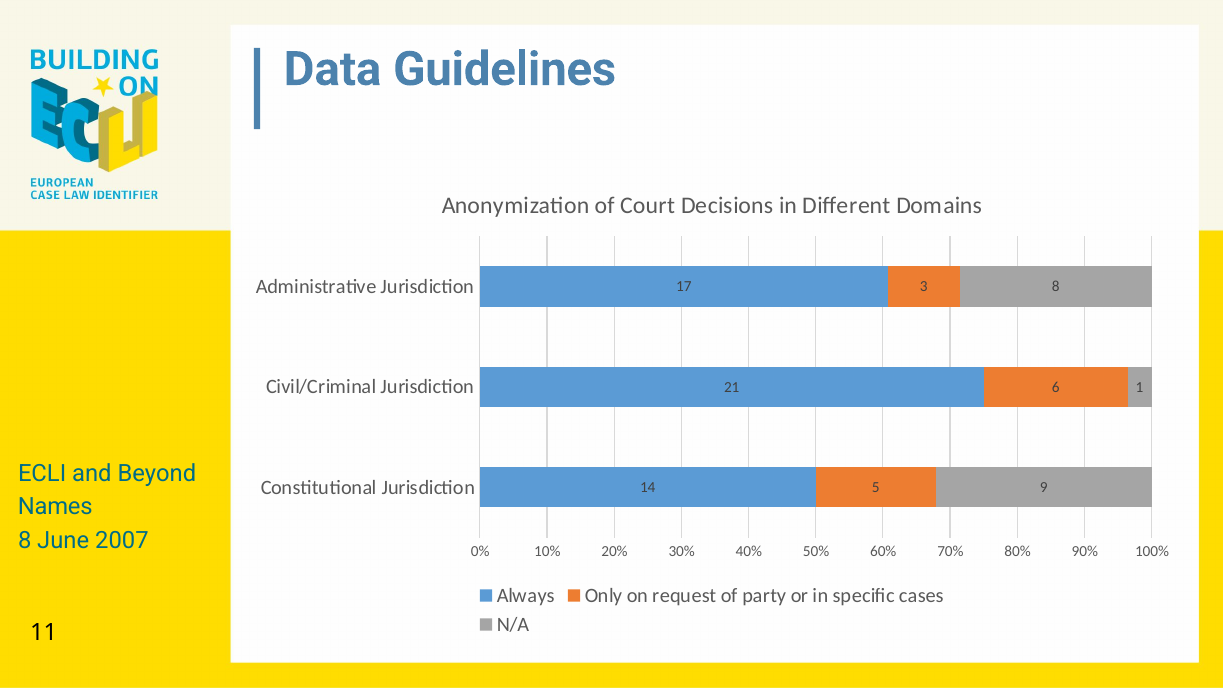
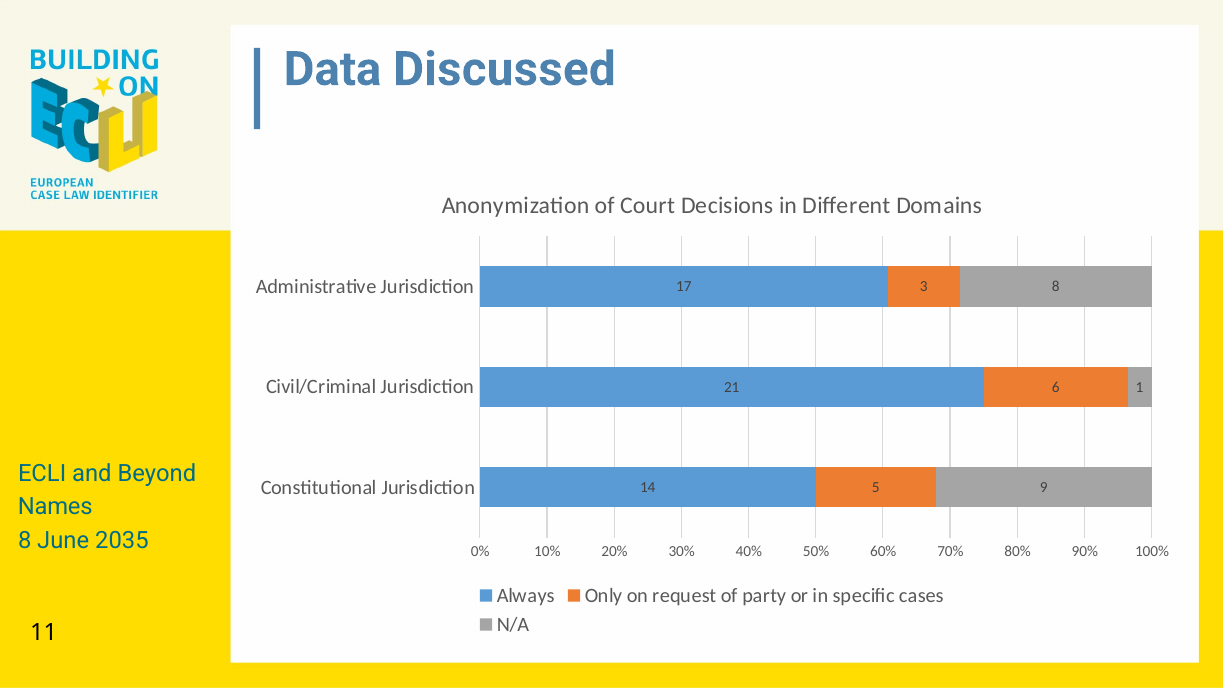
Guidelines: Guidelines -> Discussed
2007: 2007 -> 2035
